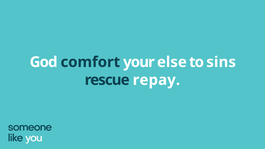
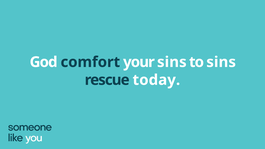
your else: else -> sins
repay: repay -> today
